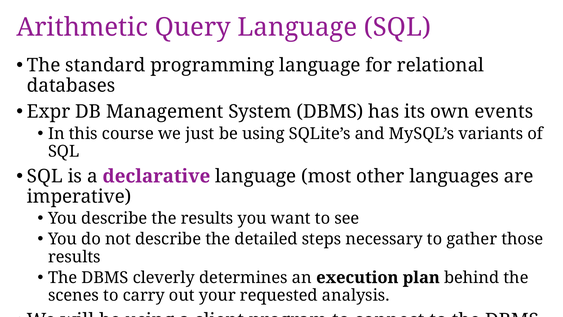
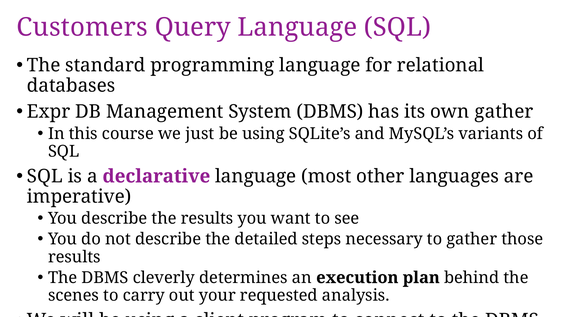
Arithmetic: Arithmetic -> Customers
own events: events -> gather
